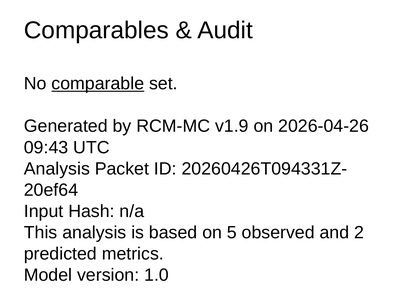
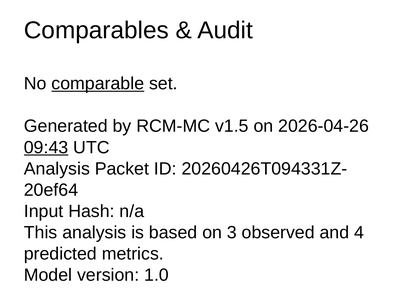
v1.9: v1.9 -> v1.5
09:43 underline: none -> present
5: 5 -> 3
2: 2 -> 4
